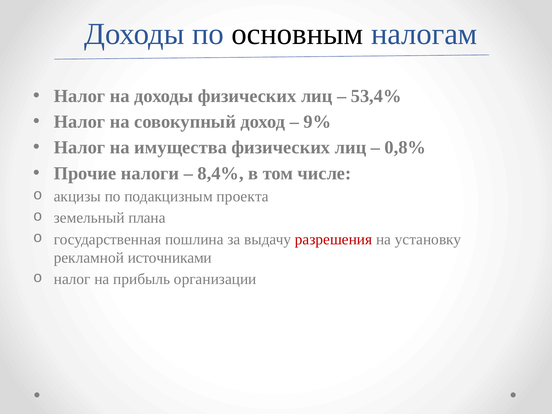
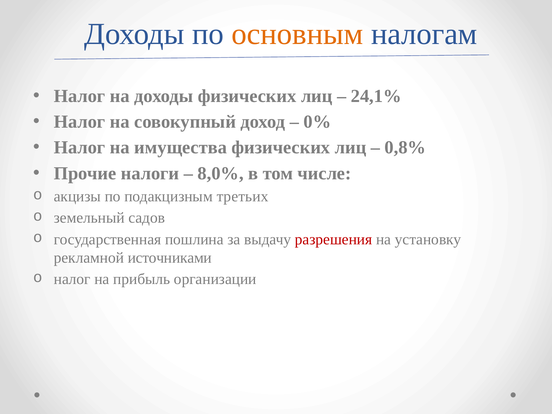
основным colour: black -> orange
53,4%: 53,4% -> 24,1%
9%: 9% -> 0%
8,4%: 8,4% -> 8,0%
проекта: проекта -> третьих
плана: плана -> садов
